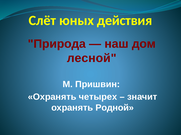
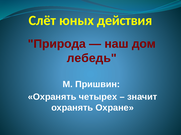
лесной: лесной -> лебедь
Родной: Родной -> Охране
